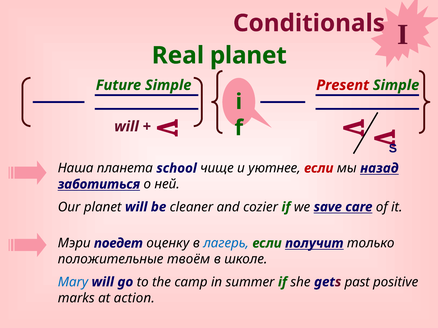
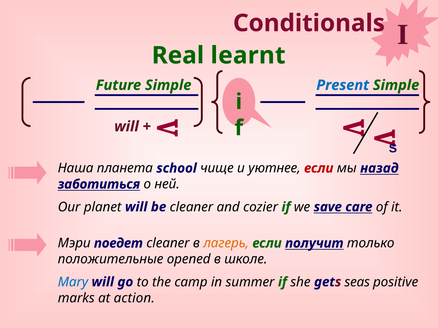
Real planet: planet -> learnt
Present colour: red -> blue
поедет оценку: оценку -> cleaner
лагерь colour: blue -> orange
твоём: твоём -> opened
past: past -> seas
